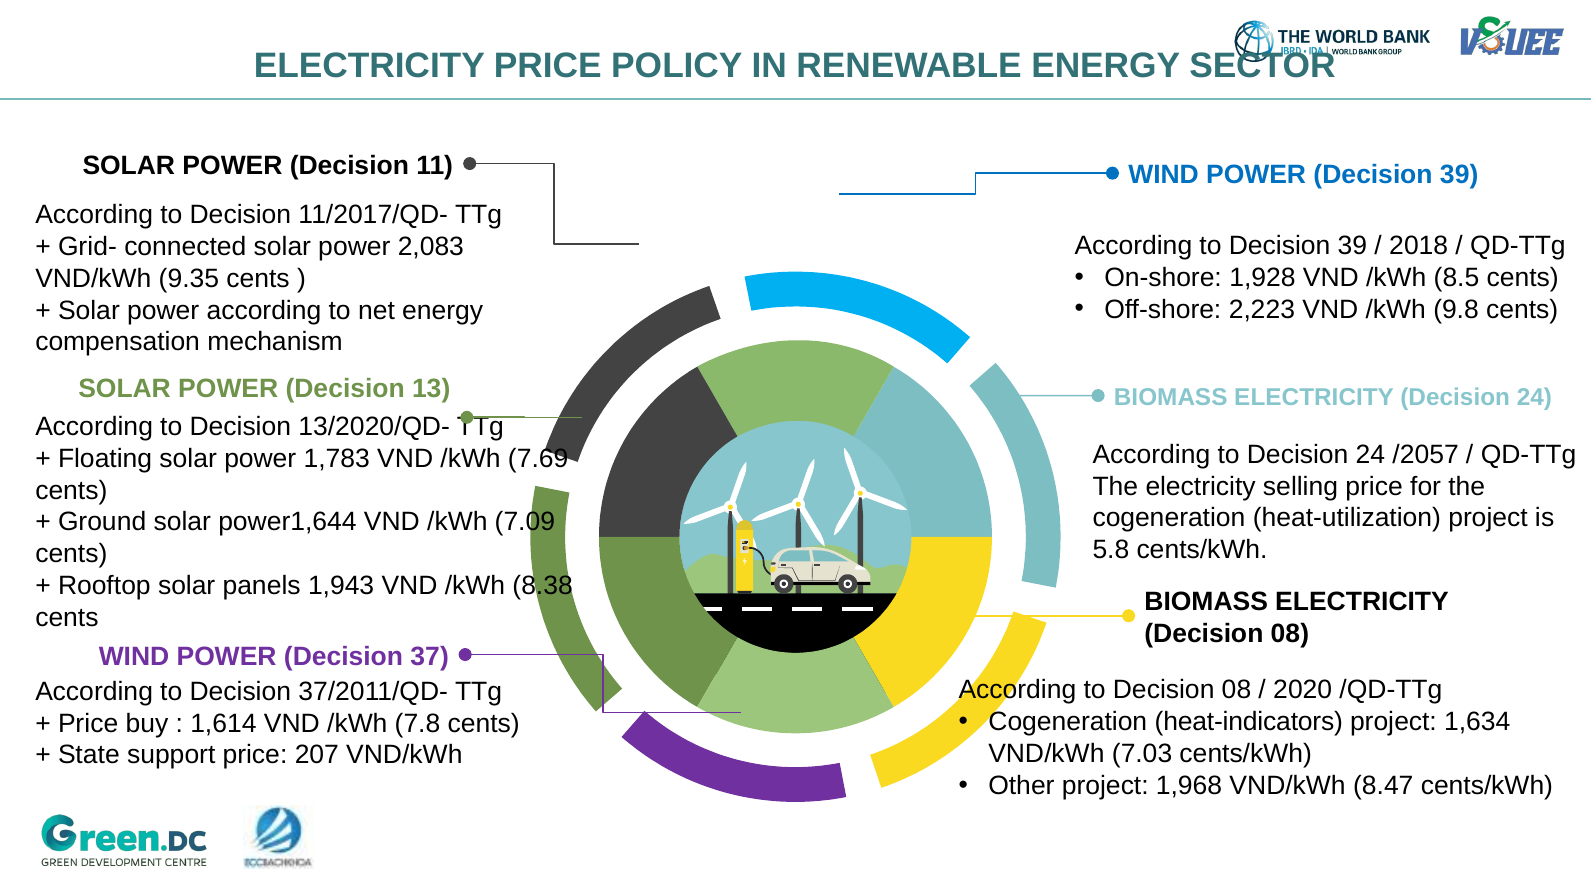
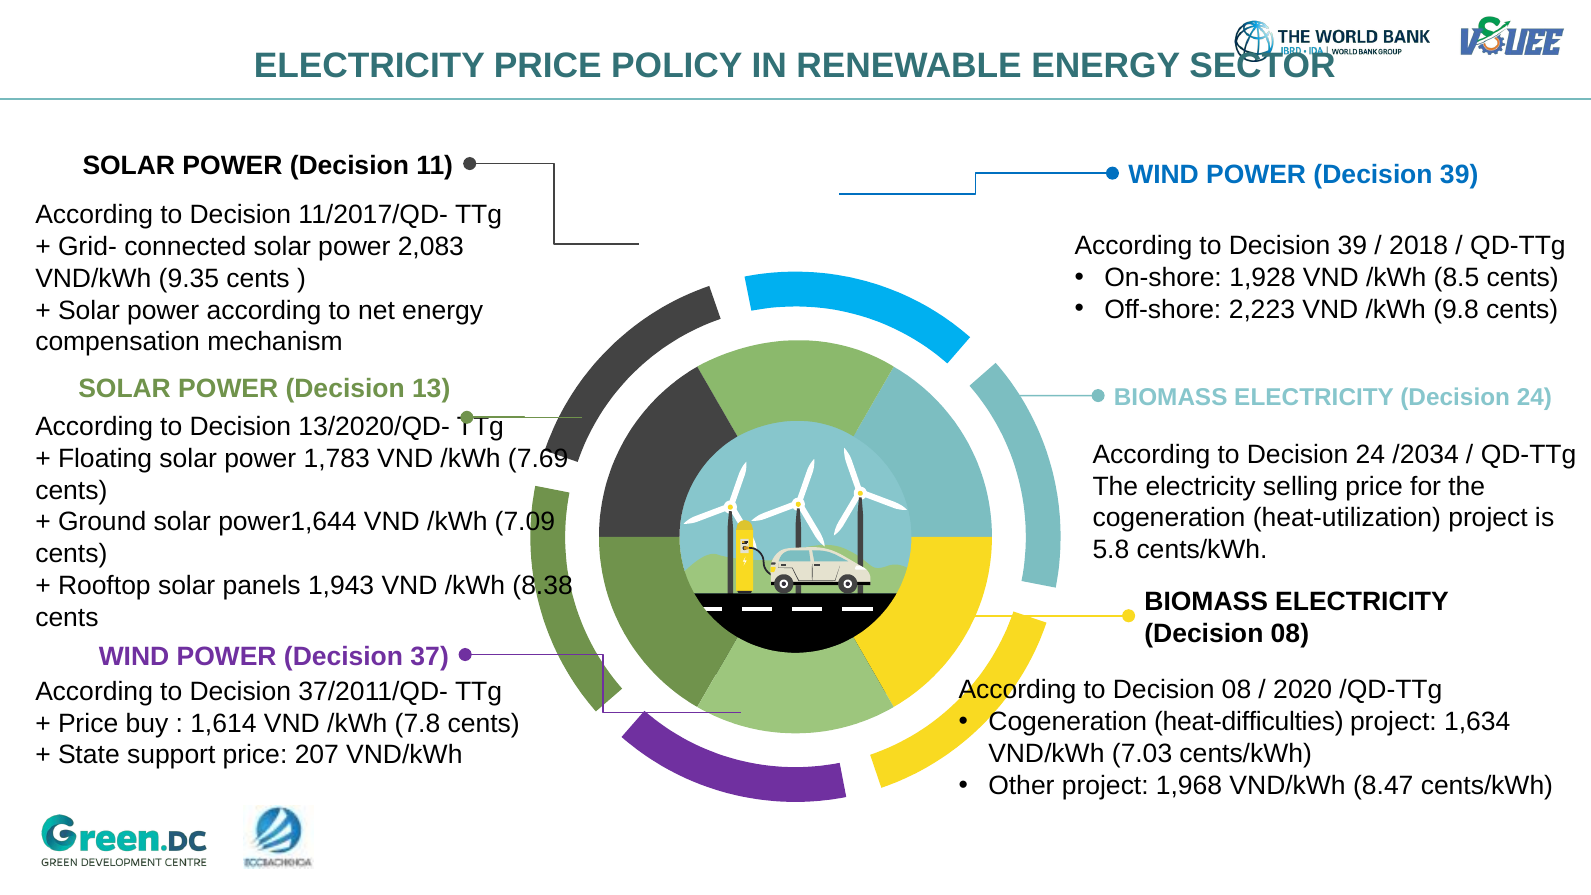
/2057: /2057 -> /2034
heat-indicators: heat-indicators -> heat-difficulties
